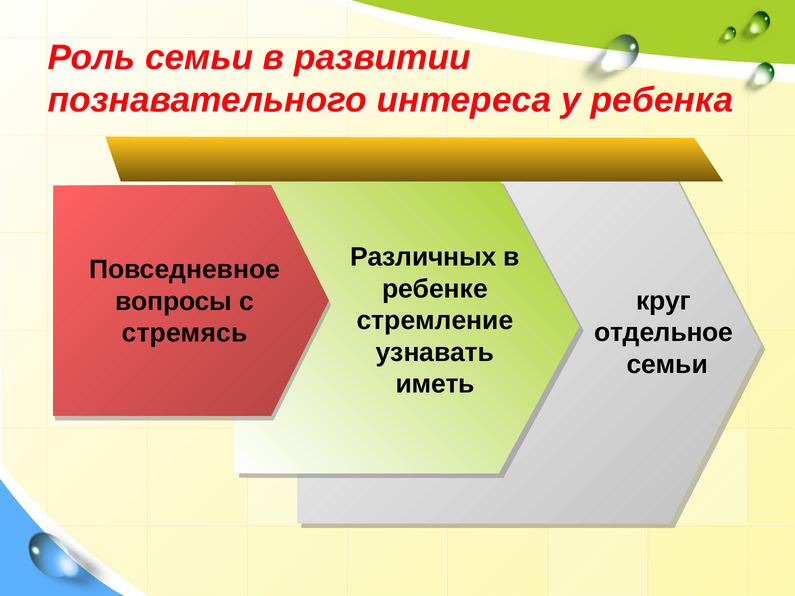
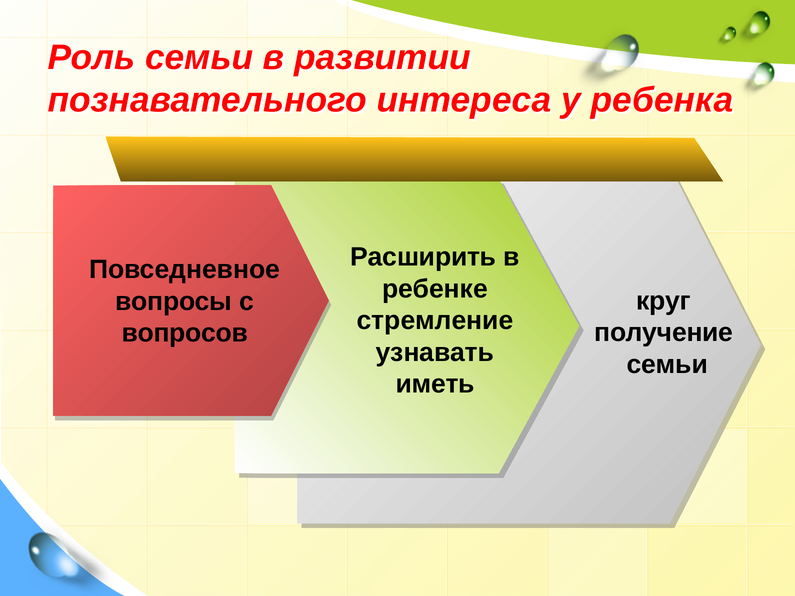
Различных: Различных -> Расширить
отдельное: отдельное -> получение
стремясь: стремясь -> вопросов
